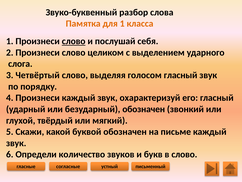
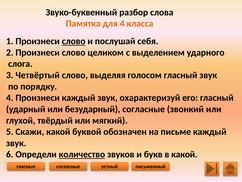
для 1: 1 -> 4
безударный обозначен: обозначен -> согласные
количество underline: none -> present
в слово: слово -> какой
